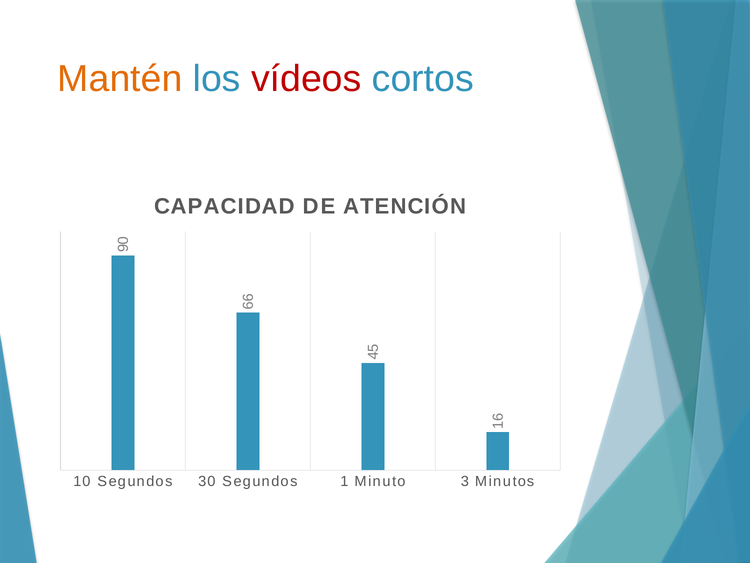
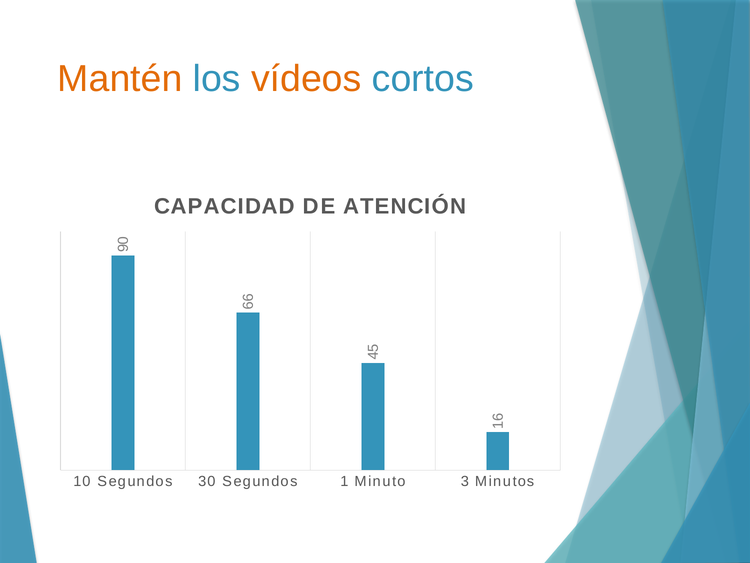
vídeos colour: red -> orange
